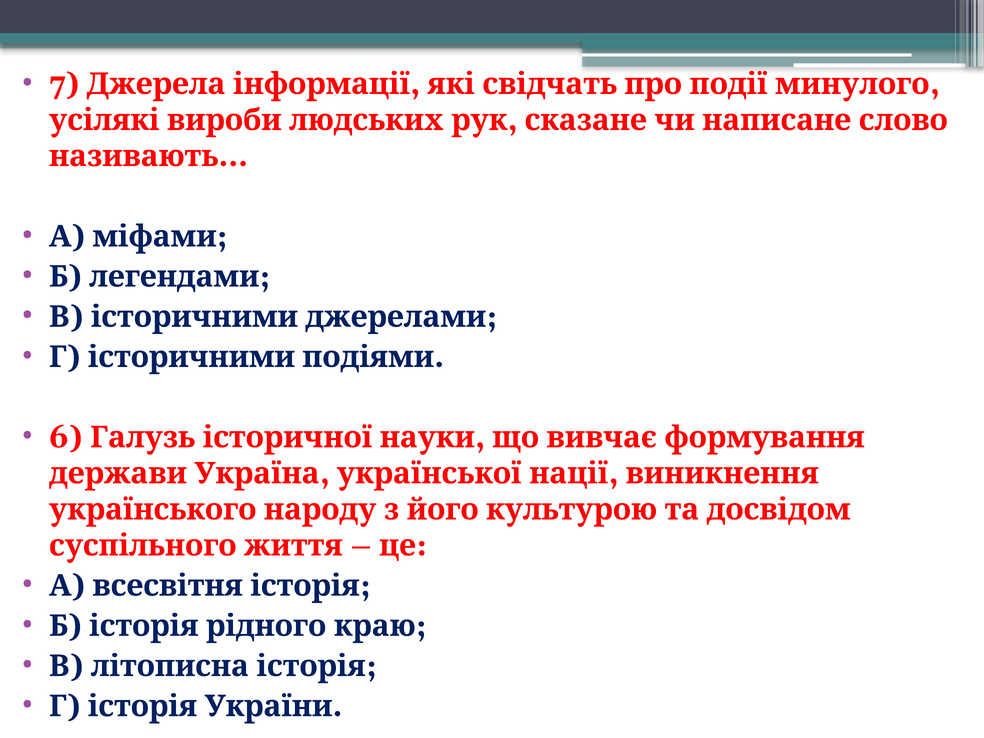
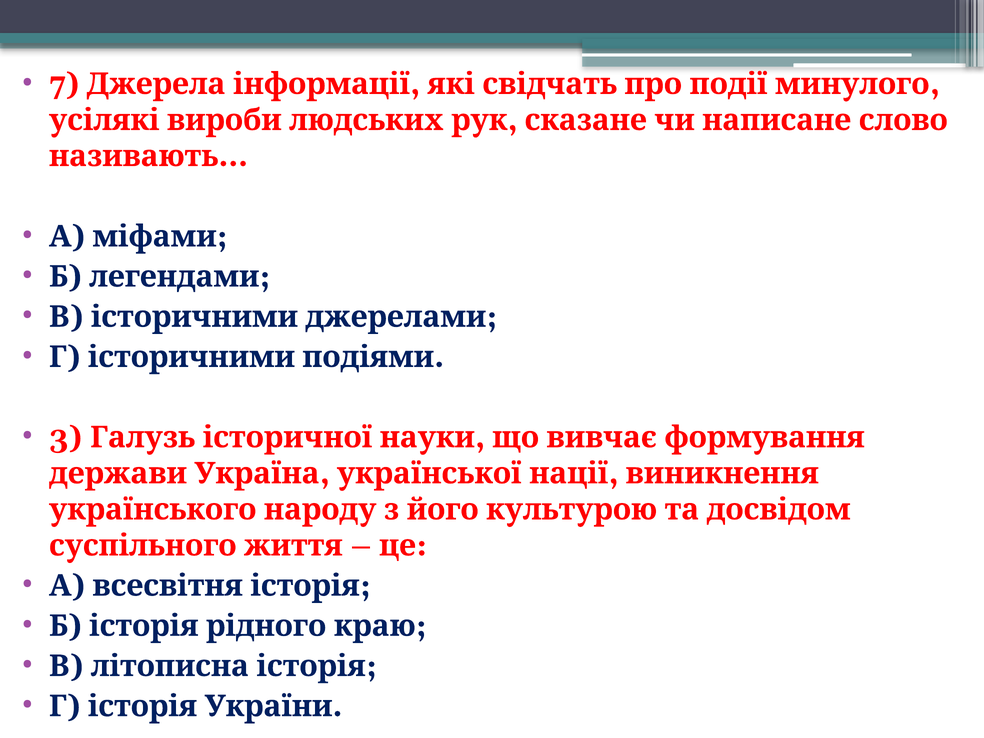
6: 6 -> 3
